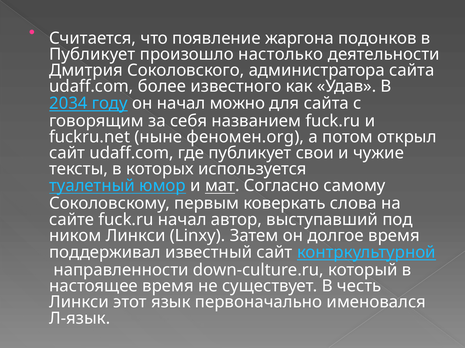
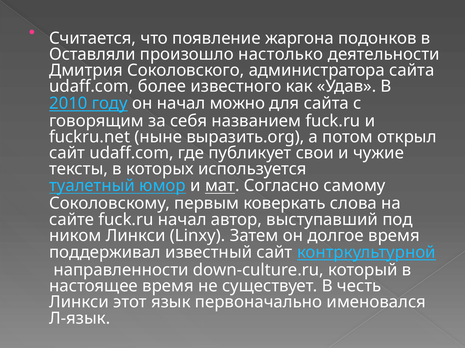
Публикует at (92, 54): Публикует -> Оставляли
2034: 2034 -> 2010
феномен.org: феномен.org -> выразить.org
